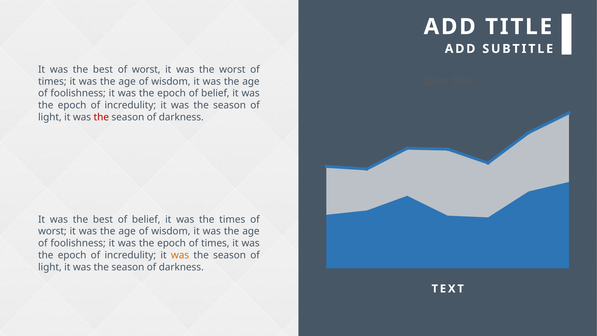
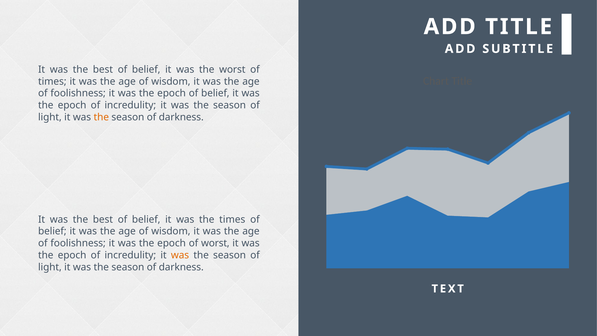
worst at (146, 69): worst -> belief
the at (101, 117) colour: red -> orange
worst at (52, 231): worst -> belief
epoch of times: times -> worst
